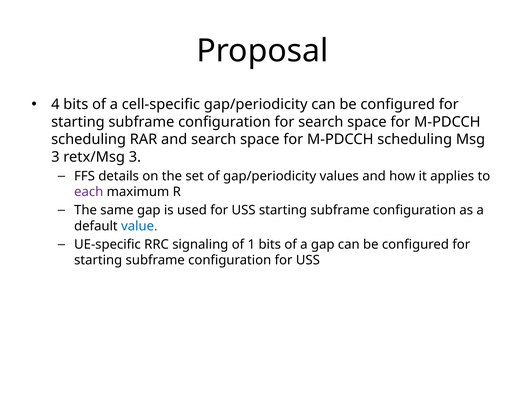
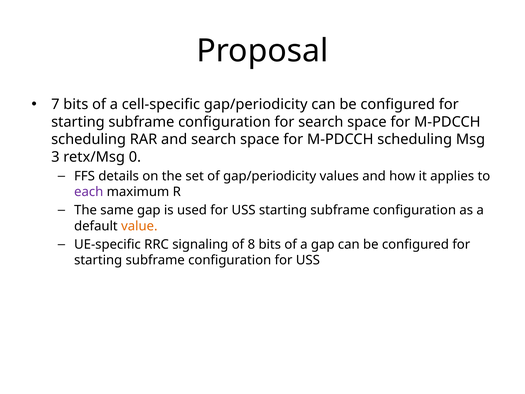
4: 4 -> 7
retx/Msg 3: 3 -> 0
value colour: blue -> orange
1: 1 -> 8
